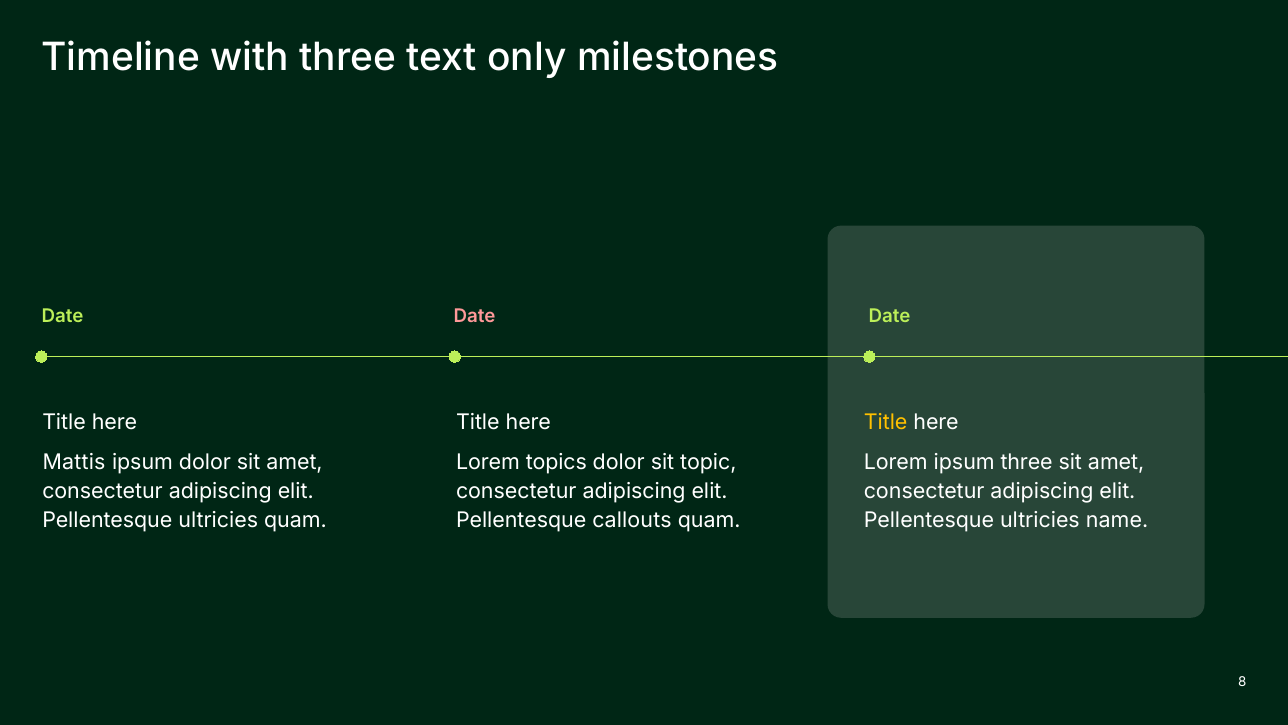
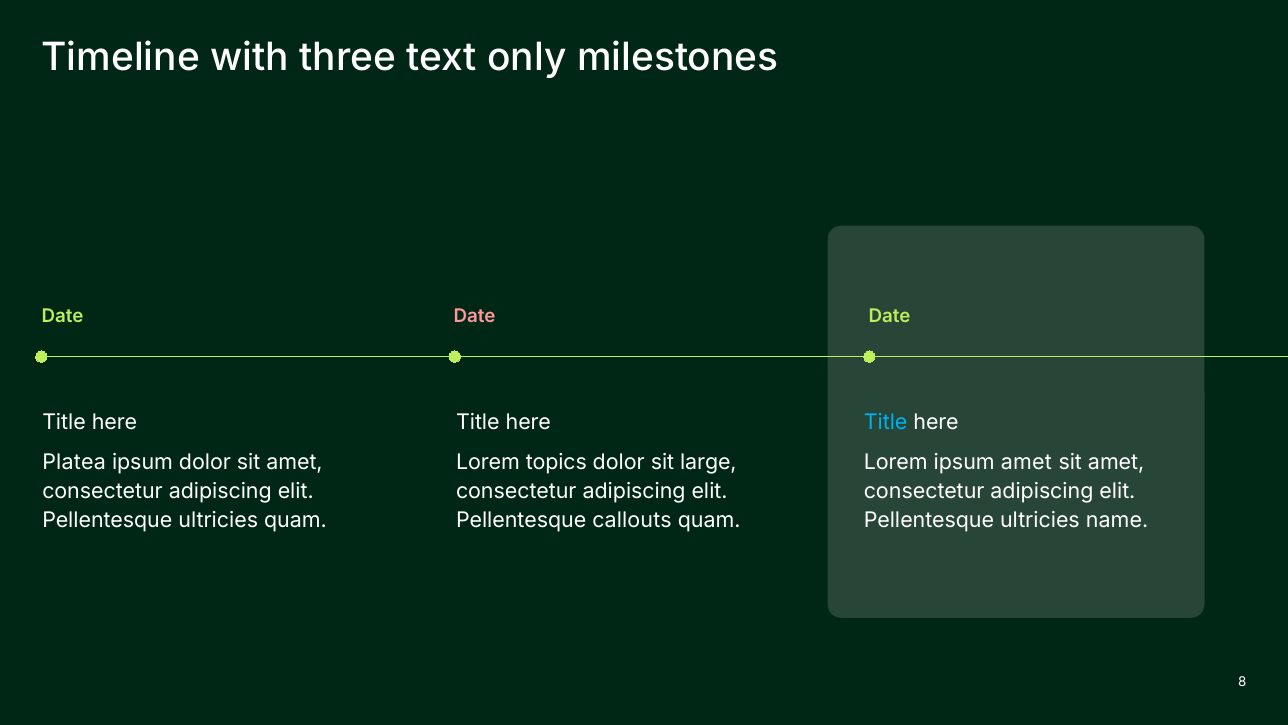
Title at (886, 422) colour: yellow -> light blue
Mattis: Mattis -> Platea
topic: topic -> large
ipsum three: three -> amet
